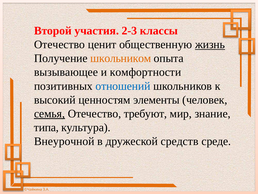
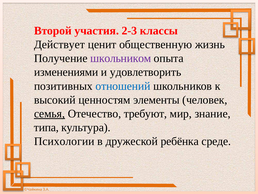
Отечество at (59, 44): Отечество -> Действует
жизнь underline: present -> none
школьником colour: orange -> purple
вызывающее: вызывающее -> изменениями
комфортности: комфортности -> удовлетворить
Внеурочной: Внеурочной -> Психологии
средств: средств -> ребёнка
